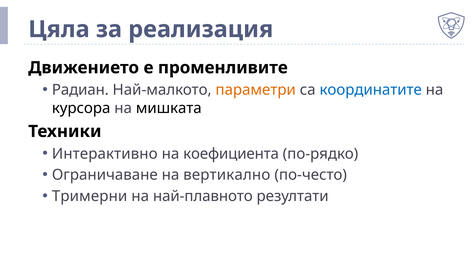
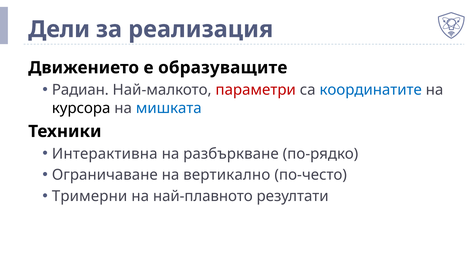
Цяла: Цяла -> Дели
променливите: променливите -> образуващите
параметри colour: orange -> red
мишката colour: black -> blue
Интерактивно: Интерактивно -> Интерактивна
коефициента: коефициента -> разбъркване
